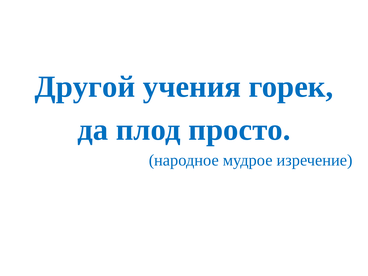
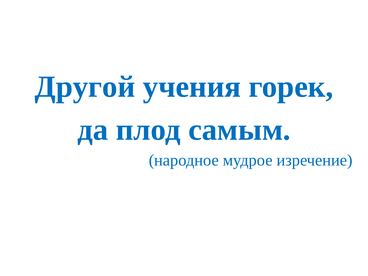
просто: просто -> самым
